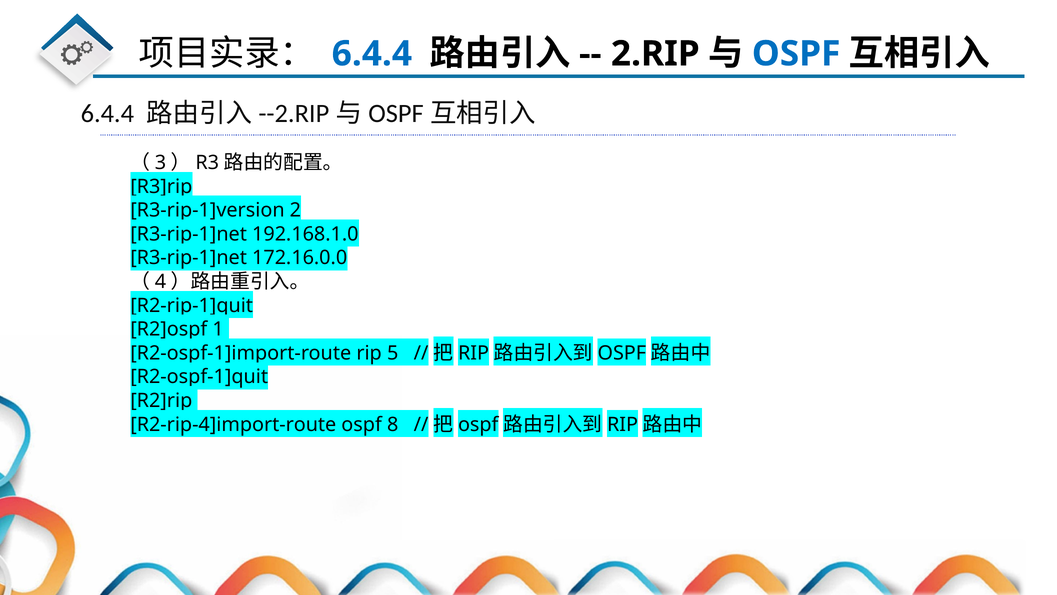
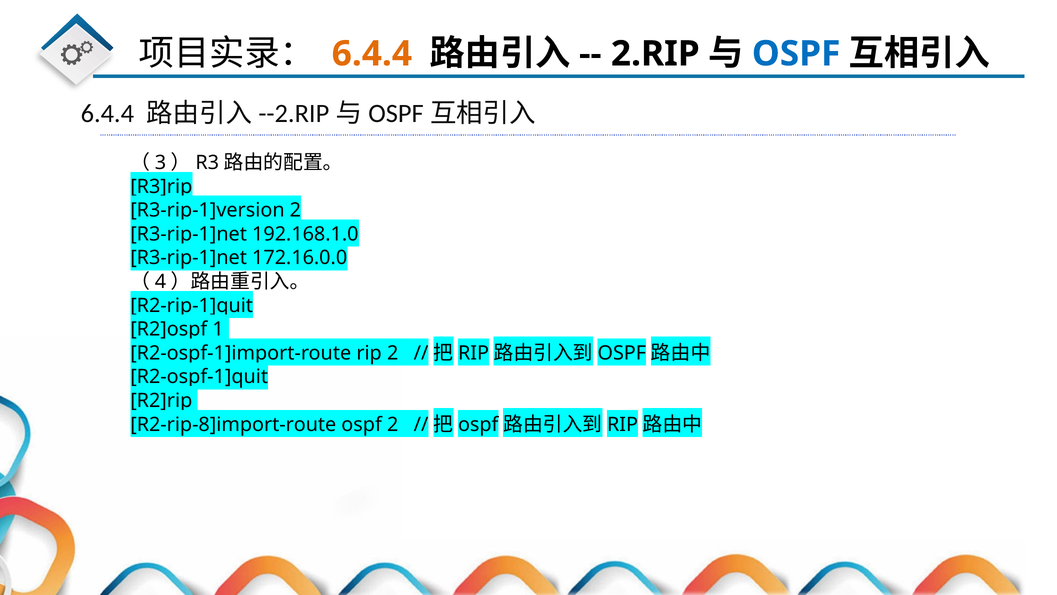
6.4.4 at (372, 54) colour: blue -> orange
rip 5: 5 -> 2
R2-rip-4]import-route: R2-rip-4]import-route -> R2-rip-8]import-route
ospf 8: 8 -> 2
